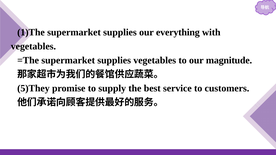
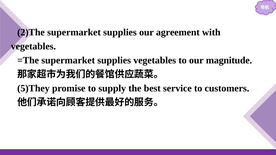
1)The: 1)The -> 2)The
everything: everything -> agreement
